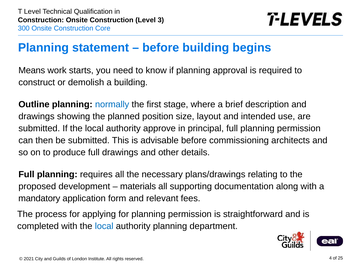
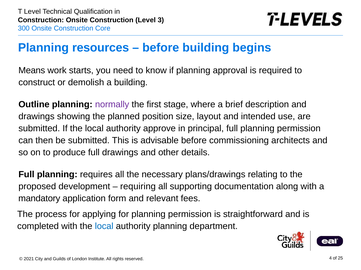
statement: statement -> resources
normally colour: blue -> purple
materials: materials -> requiring
